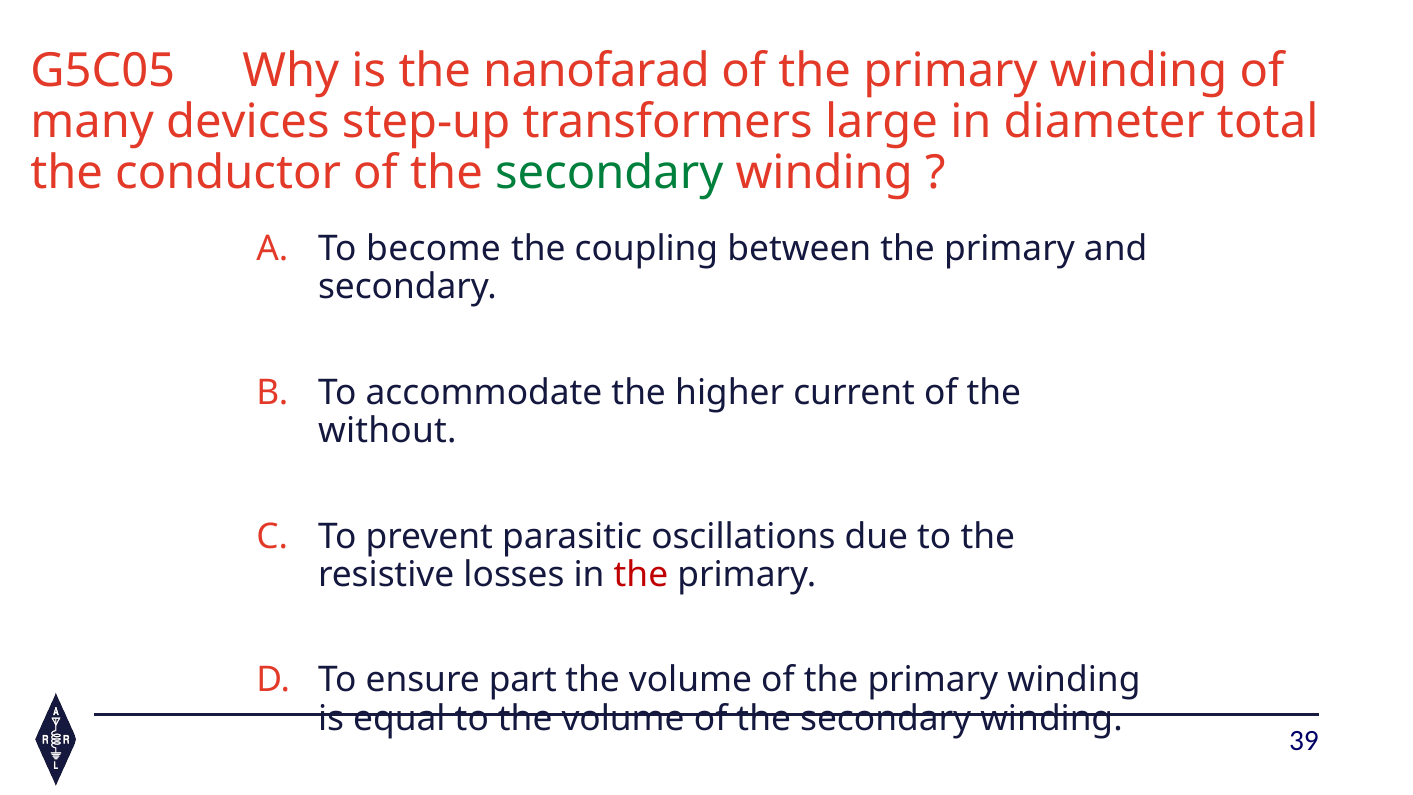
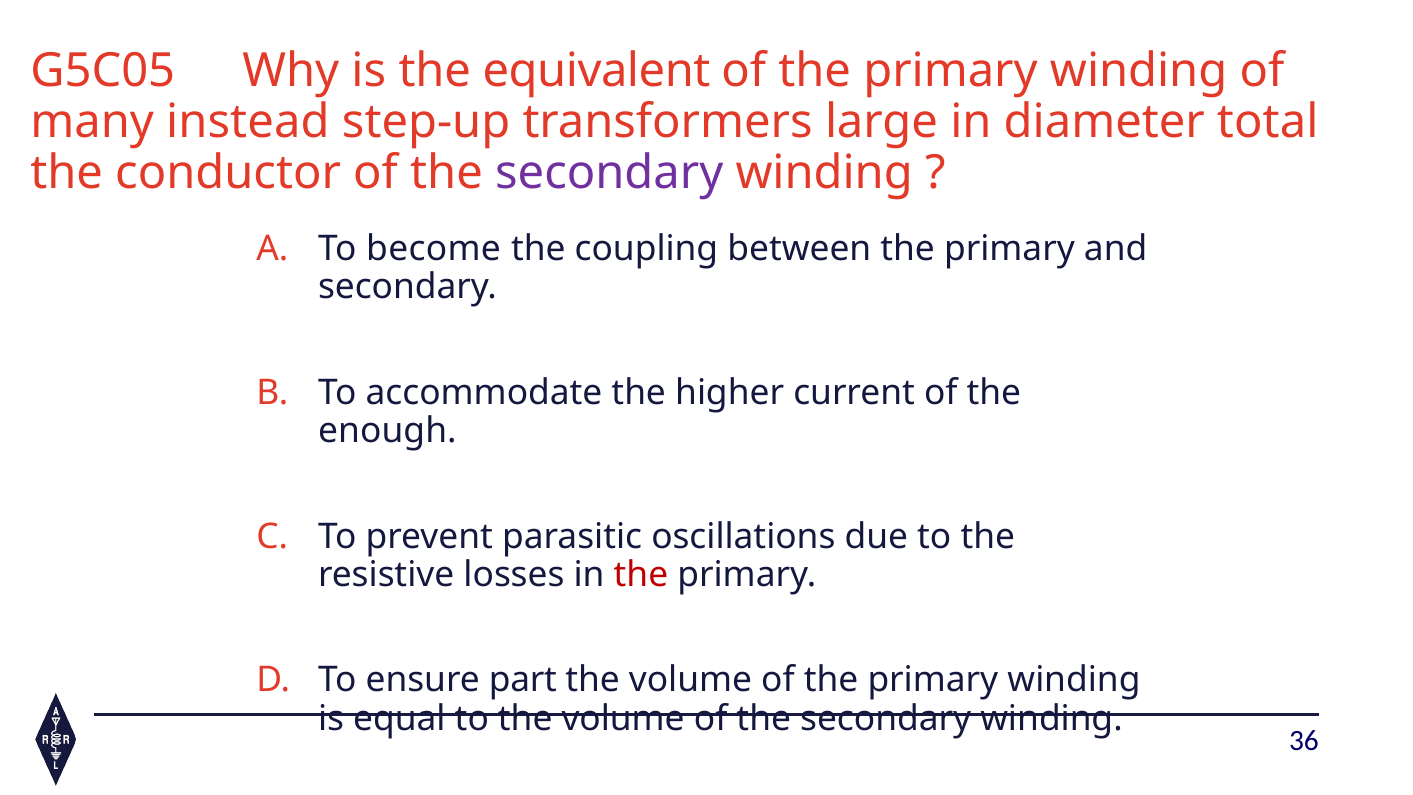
nanofarad: nanofarad -> equivalent
devices: devices -> instead
secondary at (609, 173) colour: green -> purple
without: without -> enough
39: 39 -> 36
